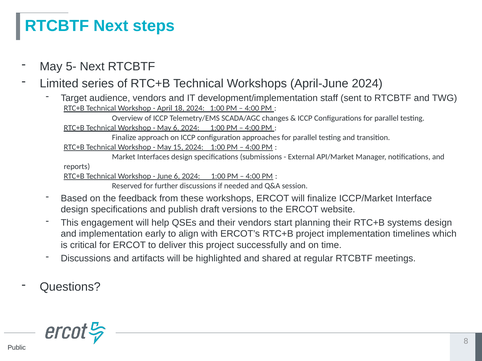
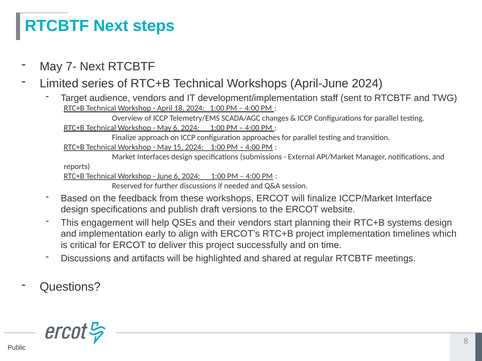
5-: 5- -> 7-
